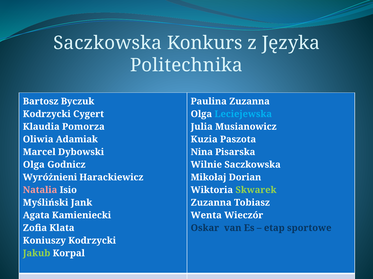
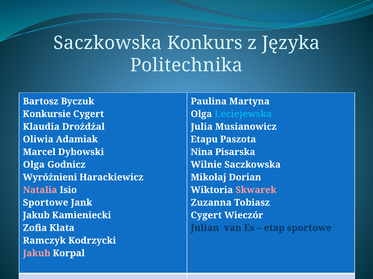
Paulina Zuzanna: Zuzanna -> Martyna
Kodrzycki at (47, 114): Kodrzycki -> Konkursie
Pomorza: Pomorza -> Drożdżal
Kuzia: Kuzia -> Etapu
Skwarek colour: light green -> pink
Myśliński at (46, 203): Myśliński -> Sportowe
Agata at (36, 216): Agata -> Jakub
Wenta at (206, 216): Wenta -> Cygert
Oskar: Oskar -> Julian
Koniuszy: Koniuszy -> Ramczyk
Jakub at (37, 254) colour: light green -> pink
